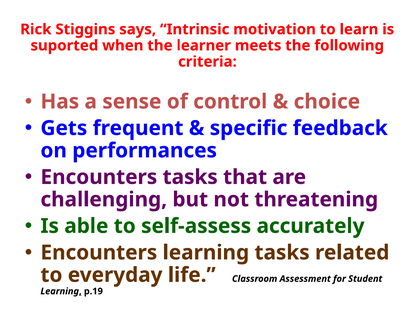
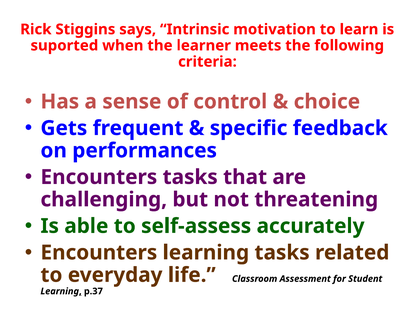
p.19: p.19 -> p.37
